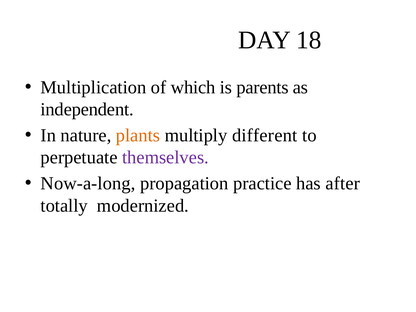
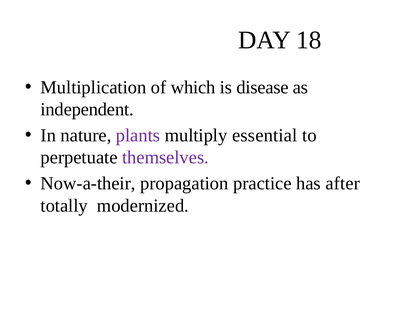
parents: parents -> disease
plants colour: orange -> purple
different: different -> essential
Now-a-long: Now-a-long -> Now-a-their
